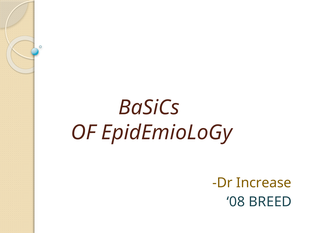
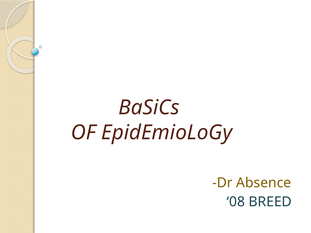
Increase: Increase -> Absence
